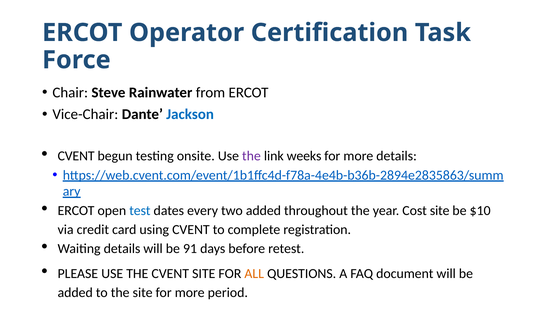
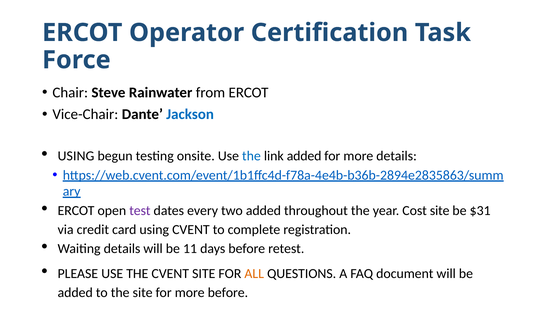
CVENT at (76, 156): CVENT -> USING
the at (251, 156) colour: purple -> blue
link weeks: weeks -> added
test colour: blue -> purple
$10: $10 -> $31
91: 91 -> 11
more period: period -> before
